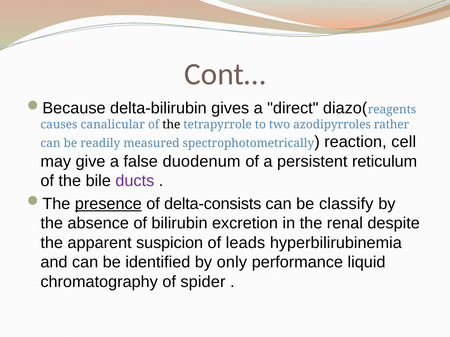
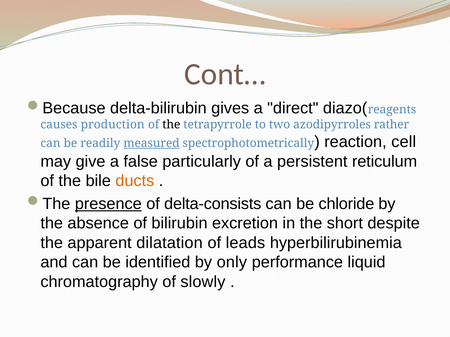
canalicular: canalicular -> production
measured underline: none -> present
duodenum: duodenum -> particularly
ducts colour: purple -> orange
classify: classify -> chloride
renal: renal -> short
suspicion: suspicion -> dilatation
spider: spider -> slowly
